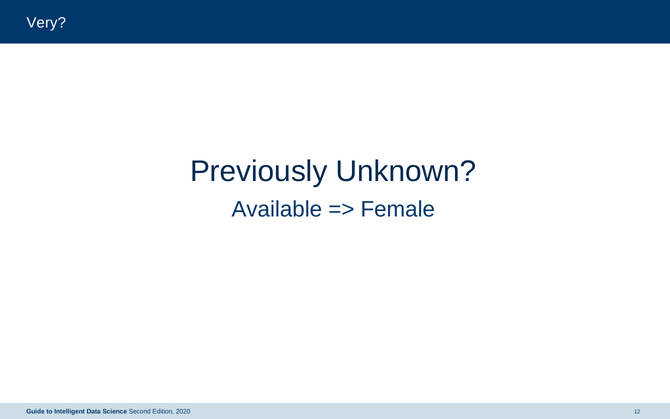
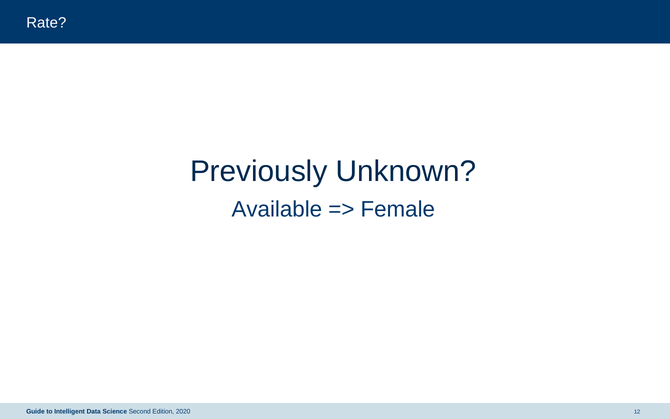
Very: Very -> Rate
